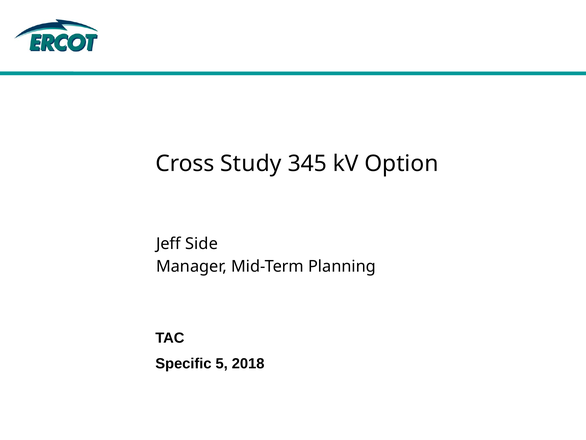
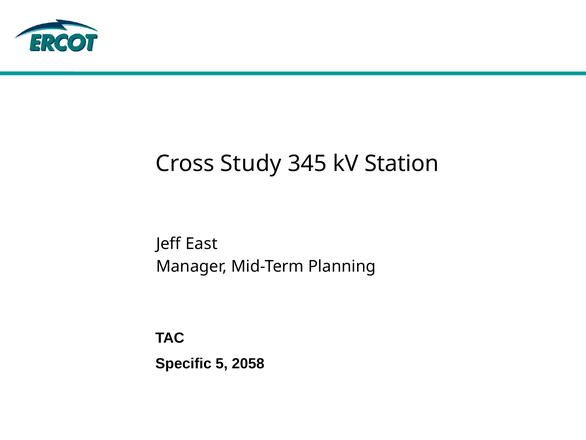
Option: Option -> Station
Side: Side -> East
2018: 2018 -> 2058
